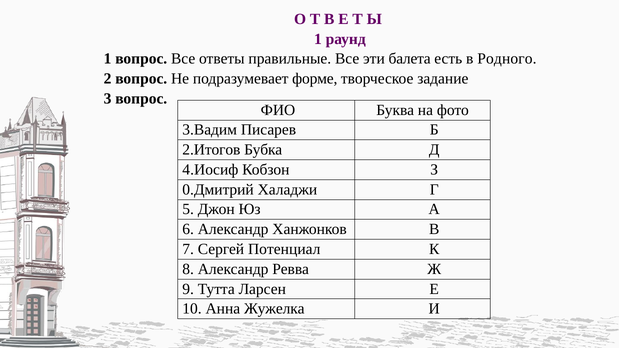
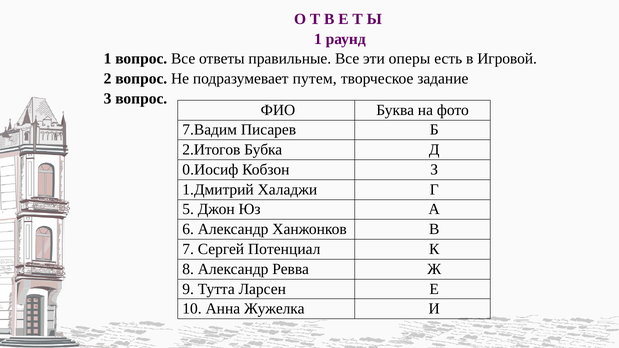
балета: балета -> оперы
Родного: Родного -> Игровой
форме: форме -> путем
3.Вадим: 3.Вадим -> 7.Вадим
4.Иосиф: 4.Иосиф -> 0.Иосиф
0.Дмитрий: 0.Дмитрий -> 1.Дмитрий
